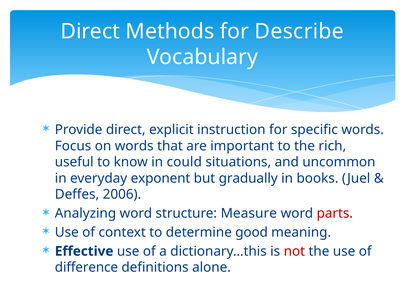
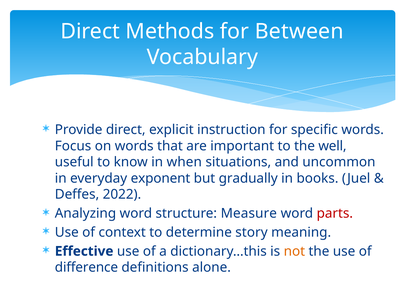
Describe: Describe -> Between
rich: rich -> well
could: could -> when
2006: 2006 -> 2022
good: good -> story
not colour: red -> orange
